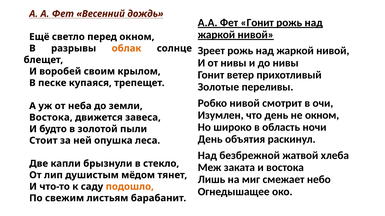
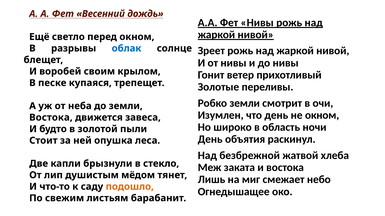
Фет Гонит: Гонит -> Нивы
облак colour: orange -> blue
Робко нивой: нивой -> земли
